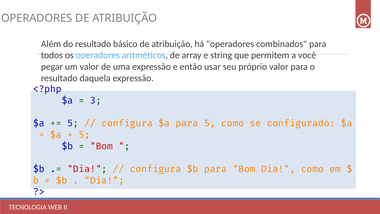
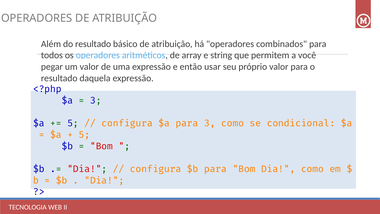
para 5: 5 -> 3
configurado: configurado -> condicional
